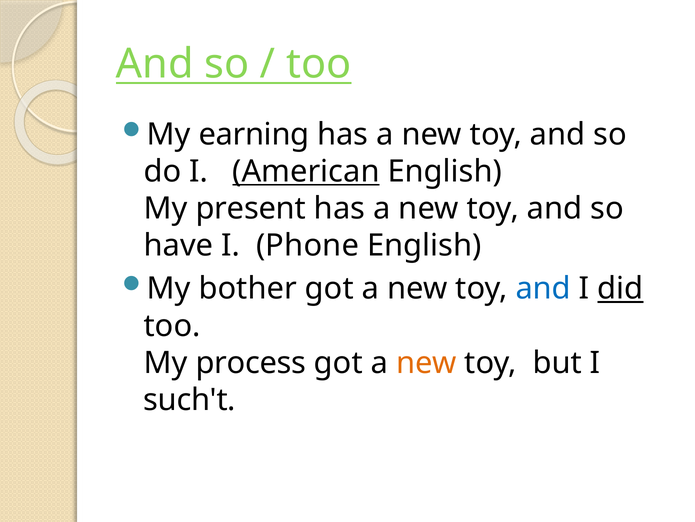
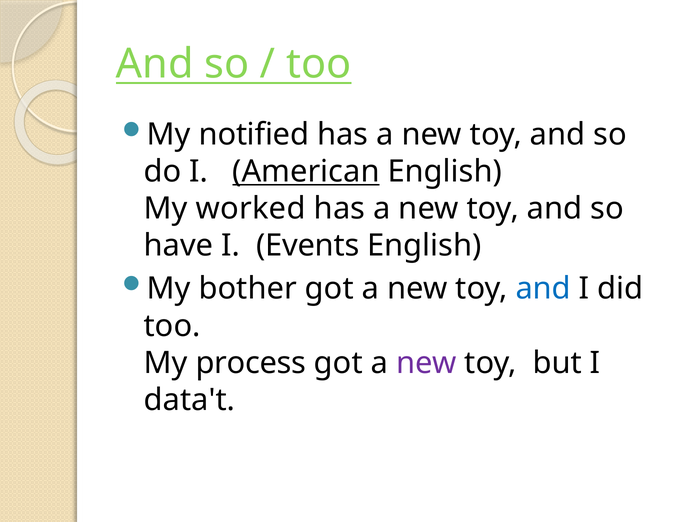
earning: earning -> notified
present: present -> worked
Phone: Phone -> Events
did underline: present -> none
new at (426, 362) colour: orange -> purple
such't: such't -> data't
